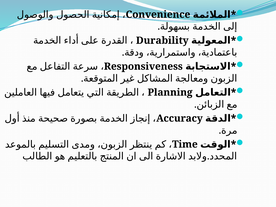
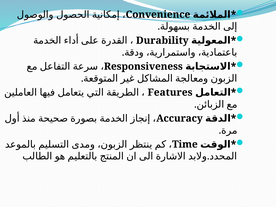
Planning: Planning -> Features
